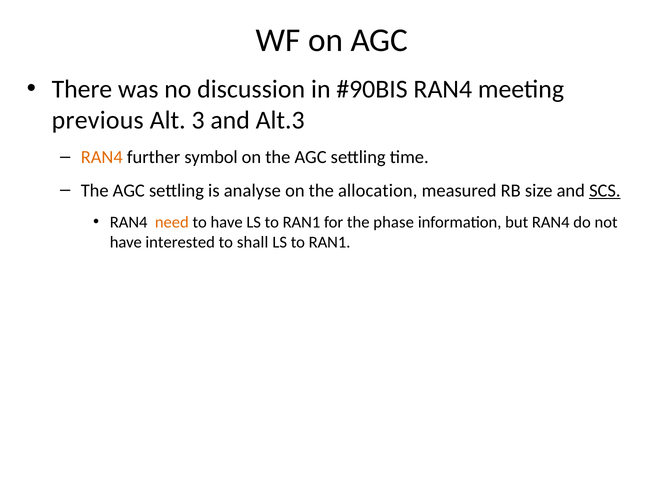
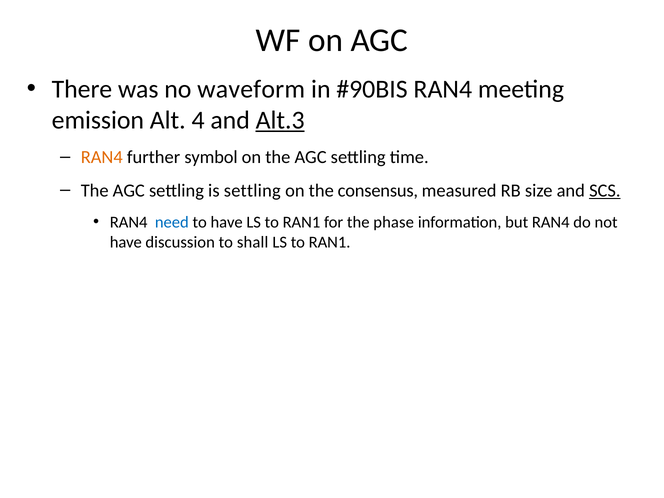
discussion: discussion -> waveform
previous: previous -> emission
3: 3 -> 4
Alt.3 underline: none -> present
is analyse: analyse -> settling
allocation: allocation -> consensus
need colour: orange -> blue
interested: interested -> discussion
